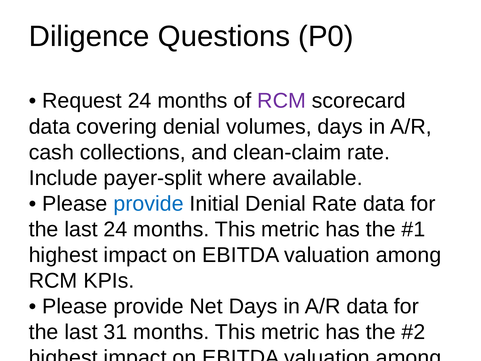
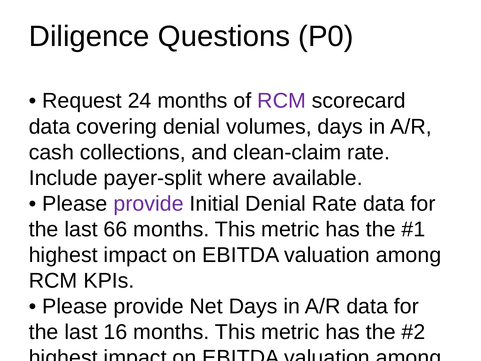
provide at (149, 204) colour: blue -> purple
last 24: 24 -> 66
31: 31 -> 16
